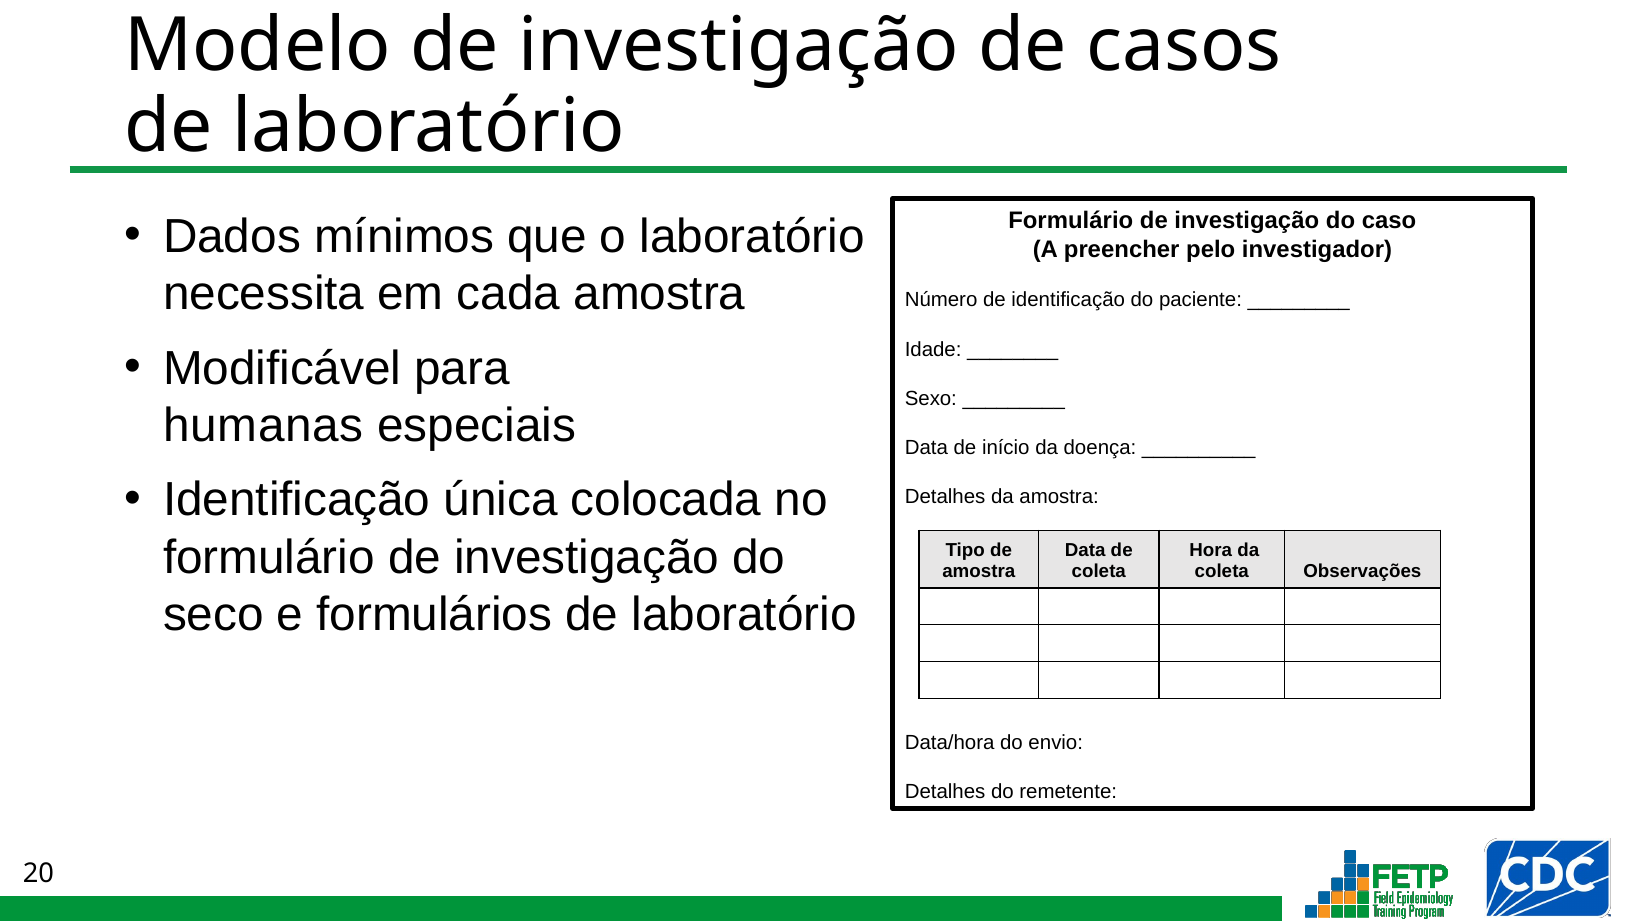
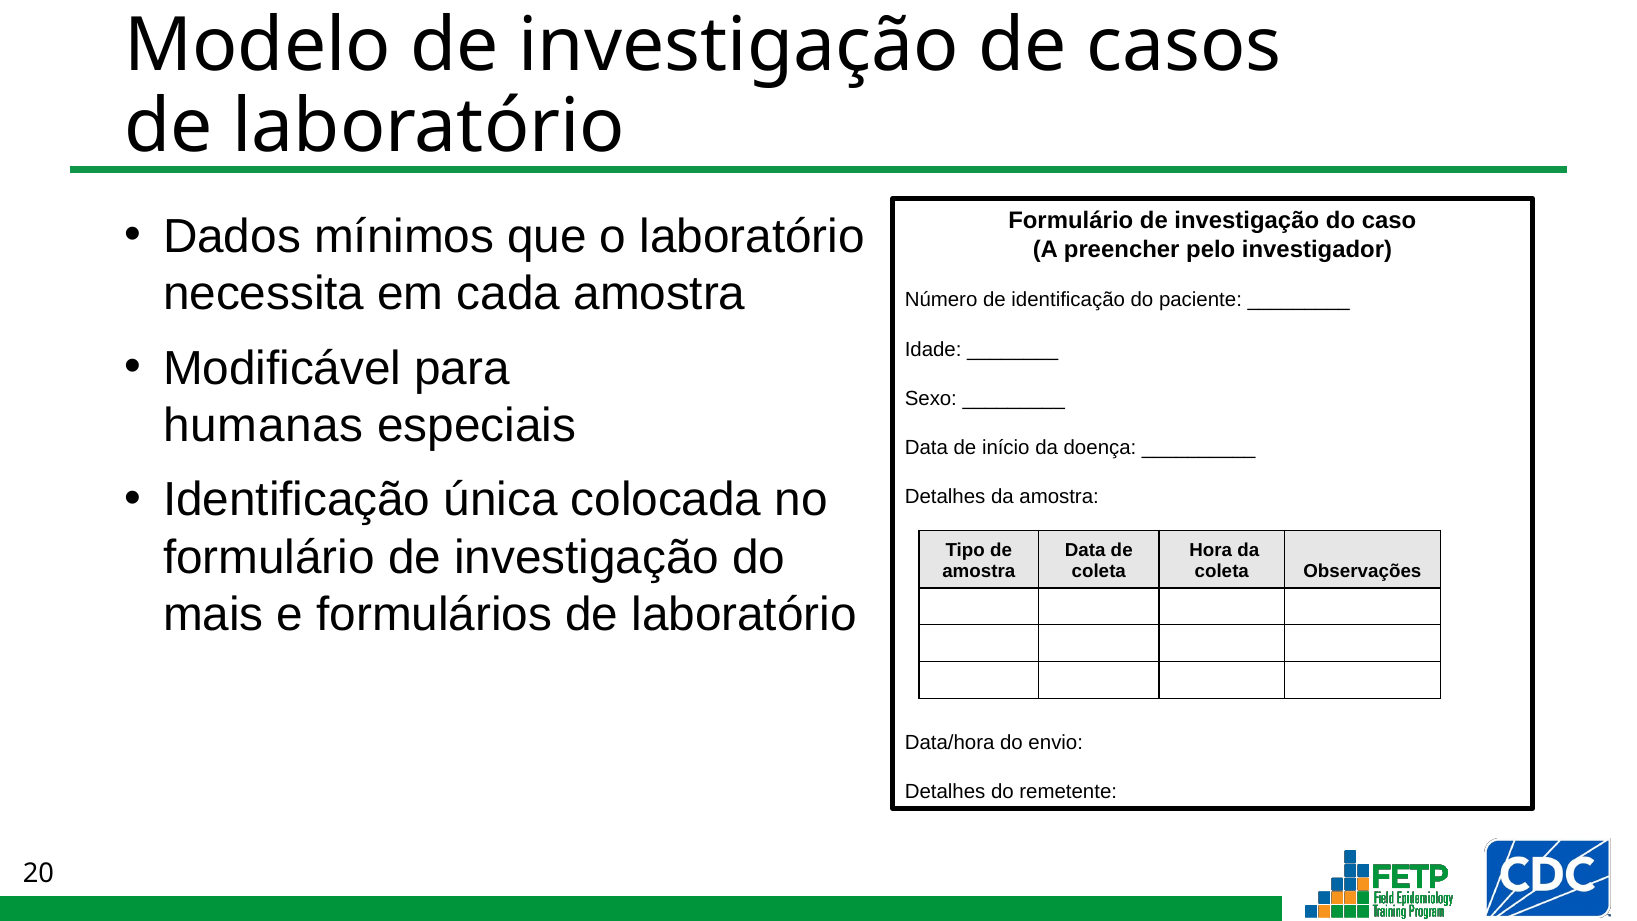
seco: seco -> mais
